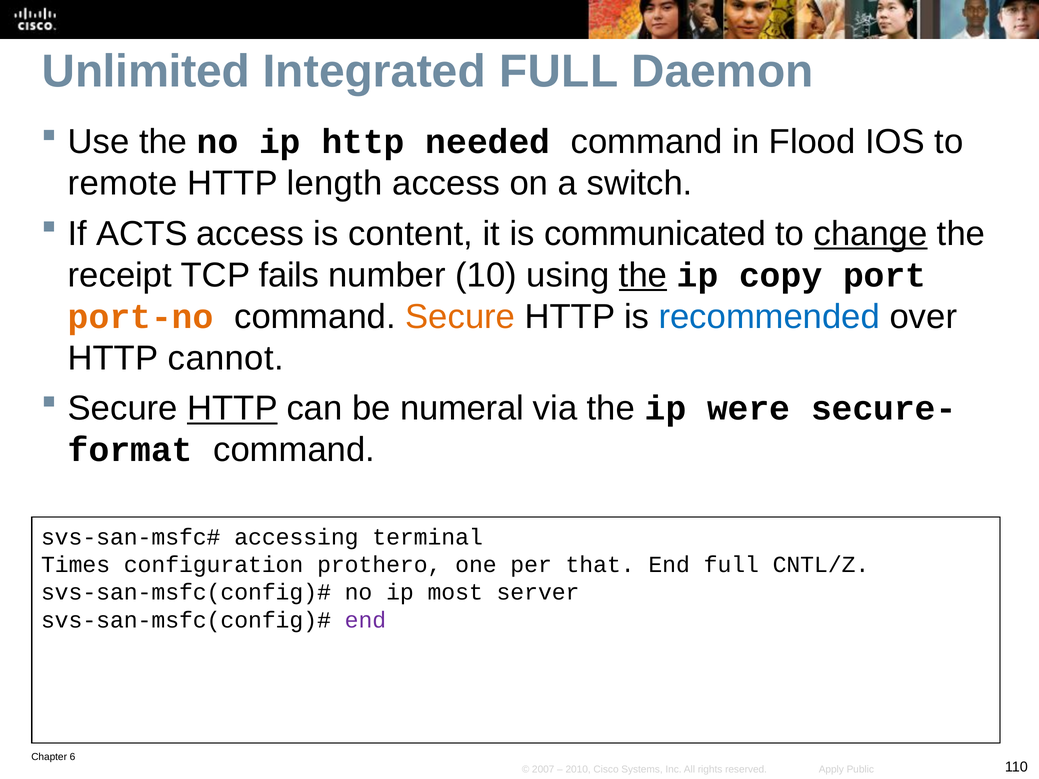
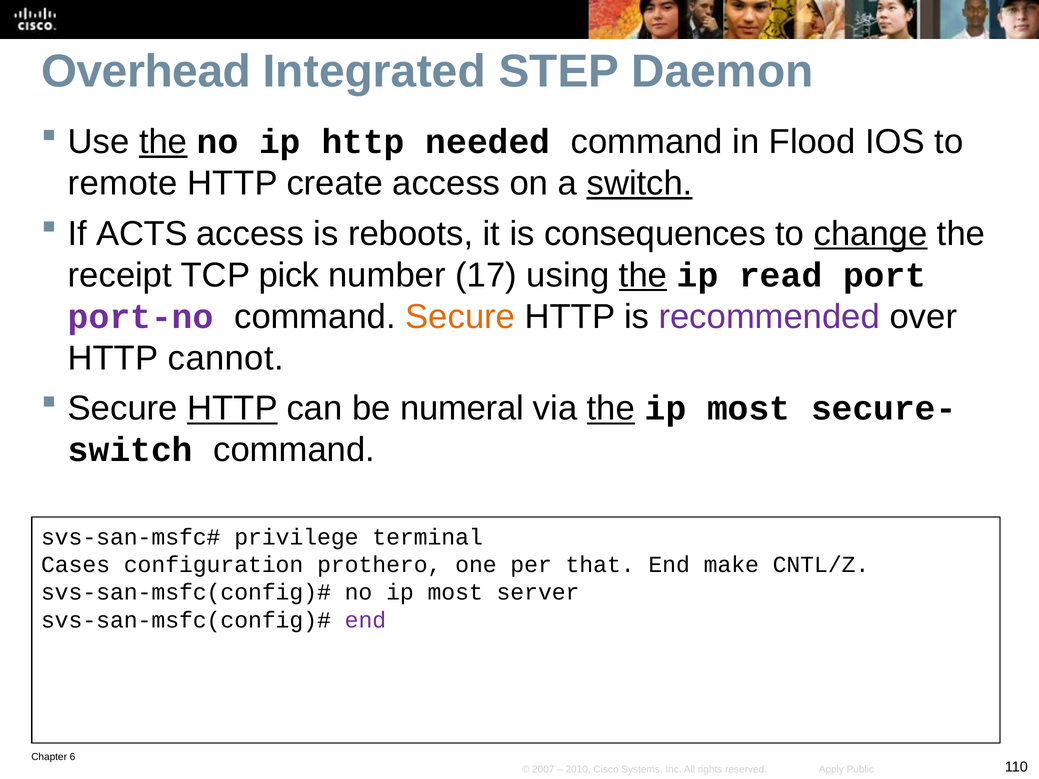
Unlimited: Unlimited -> Overhead
Integrated FULL: FULL -> STEP
the at (163, 142) underline: none -> present
length: length -> create
switch at (640, 183) underline: none -> present
content: content -> reboots
communicated: communicated -> consequences
fails: fails -> pick
10: 10 -> 17
copy: copy -> read
port-no colour: orange -> purple
recommended colour: blue -> purple
the at (611, 409) underline: none -> present
were at (749, 409): were -> most
format at (130, 450): format -> switch
accessing: accessing -> privilege
Times: Times -> Cases
End full: full -> make
